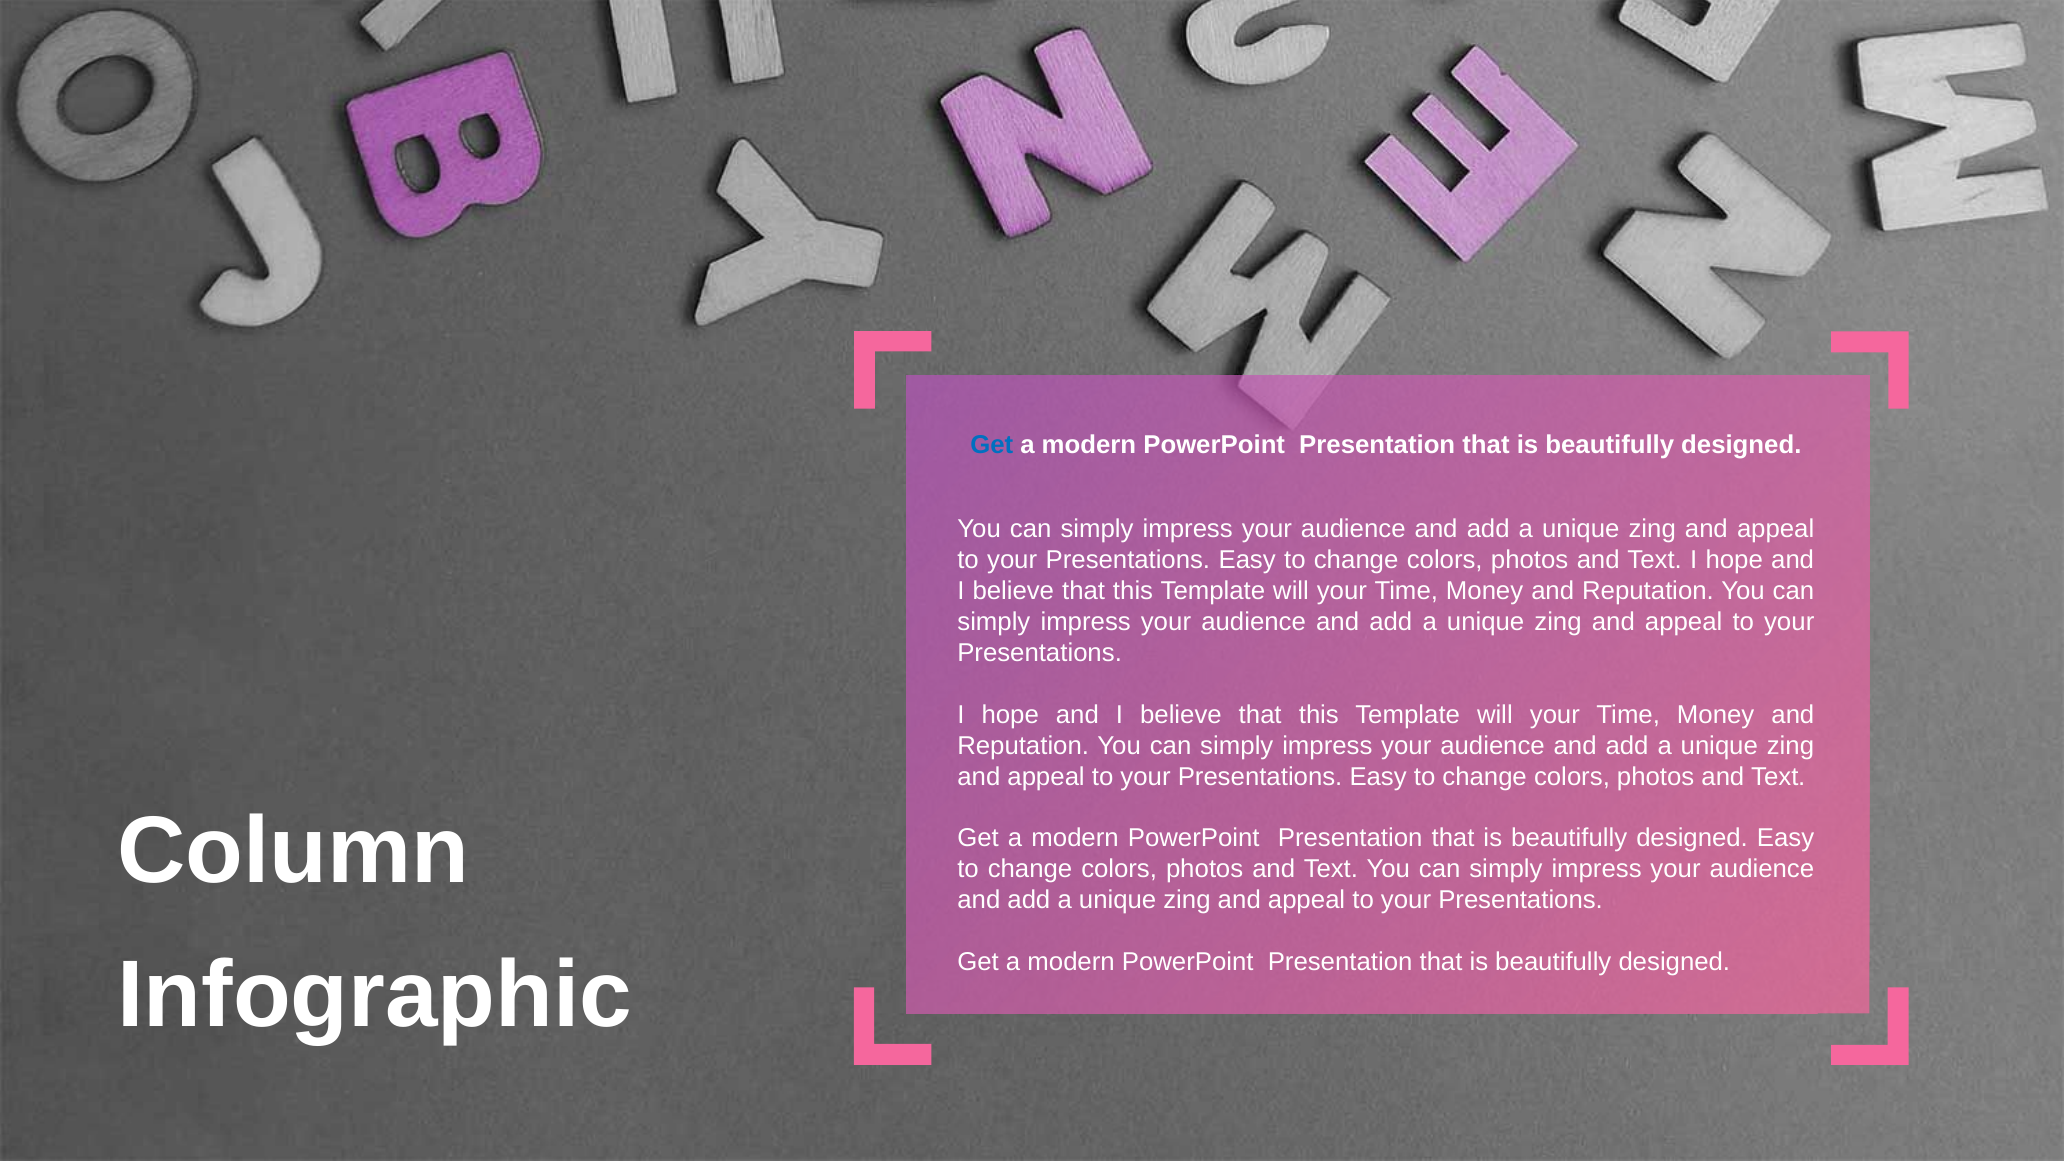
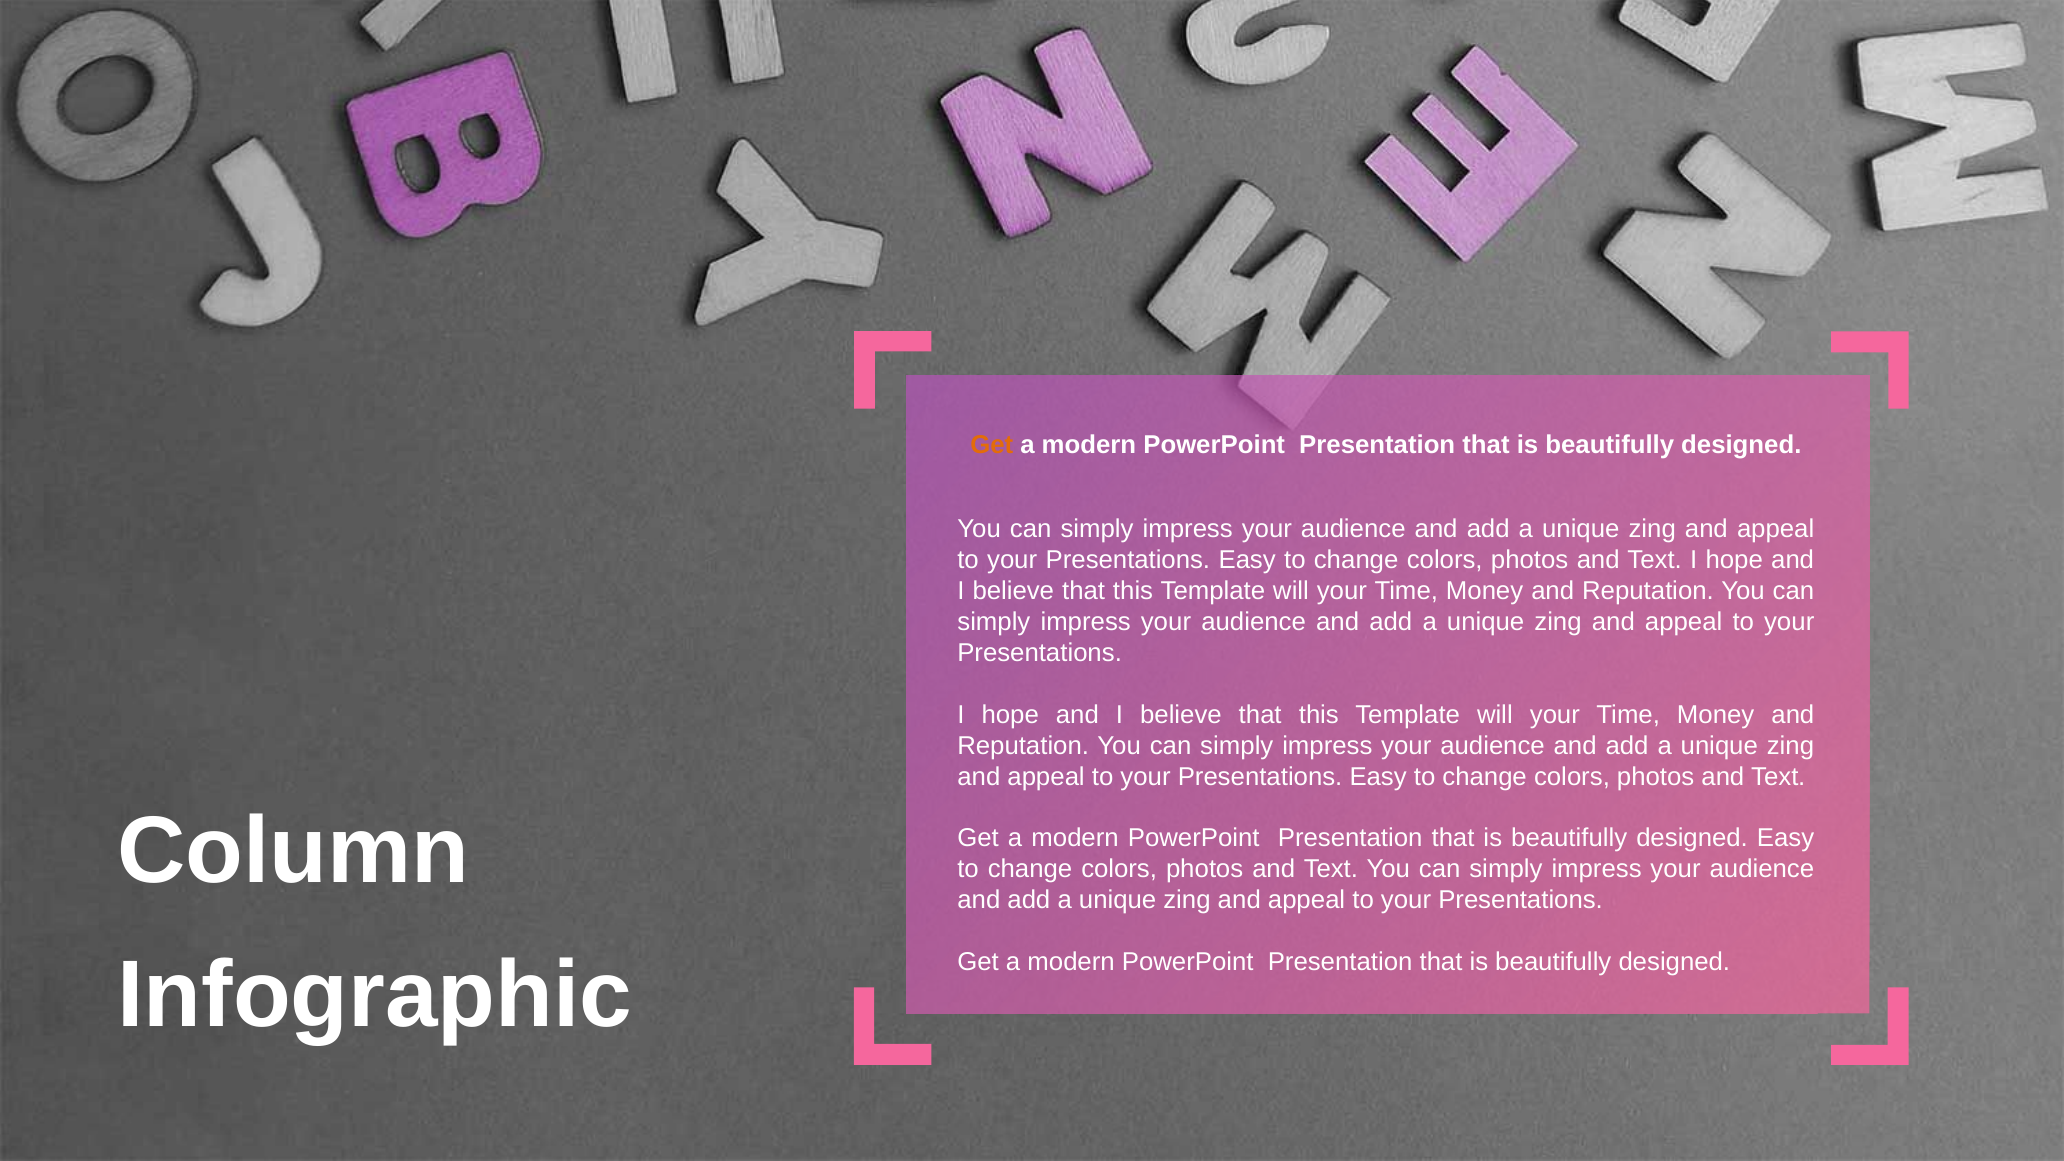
Get at (992, 445) colour: blue -> orange
